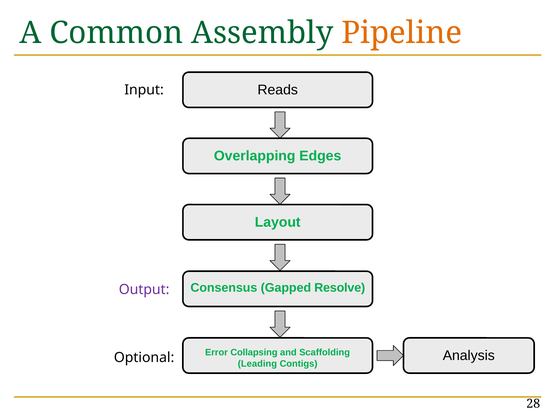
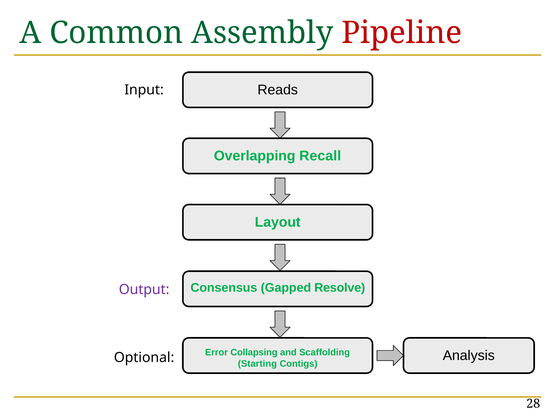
Pipeline colour: orange -> red
Edges: Edges -> Recall
Leading: Leading -> Starting
